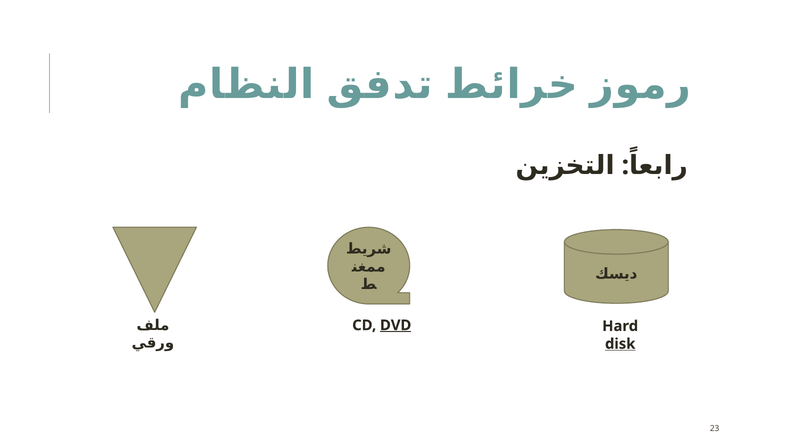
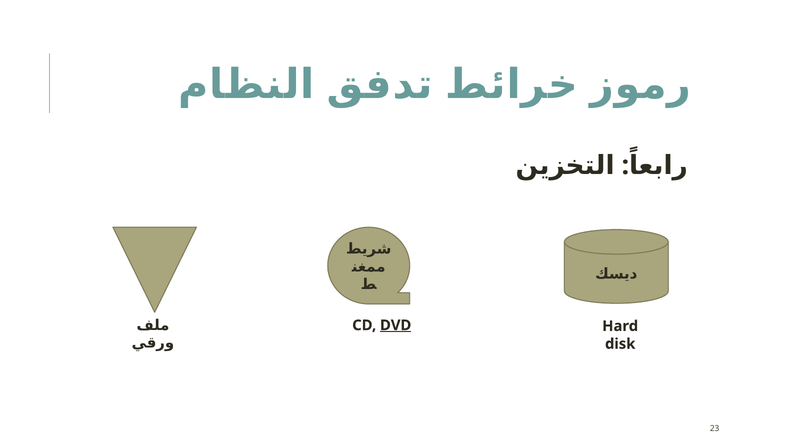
disk underline: present -> none
